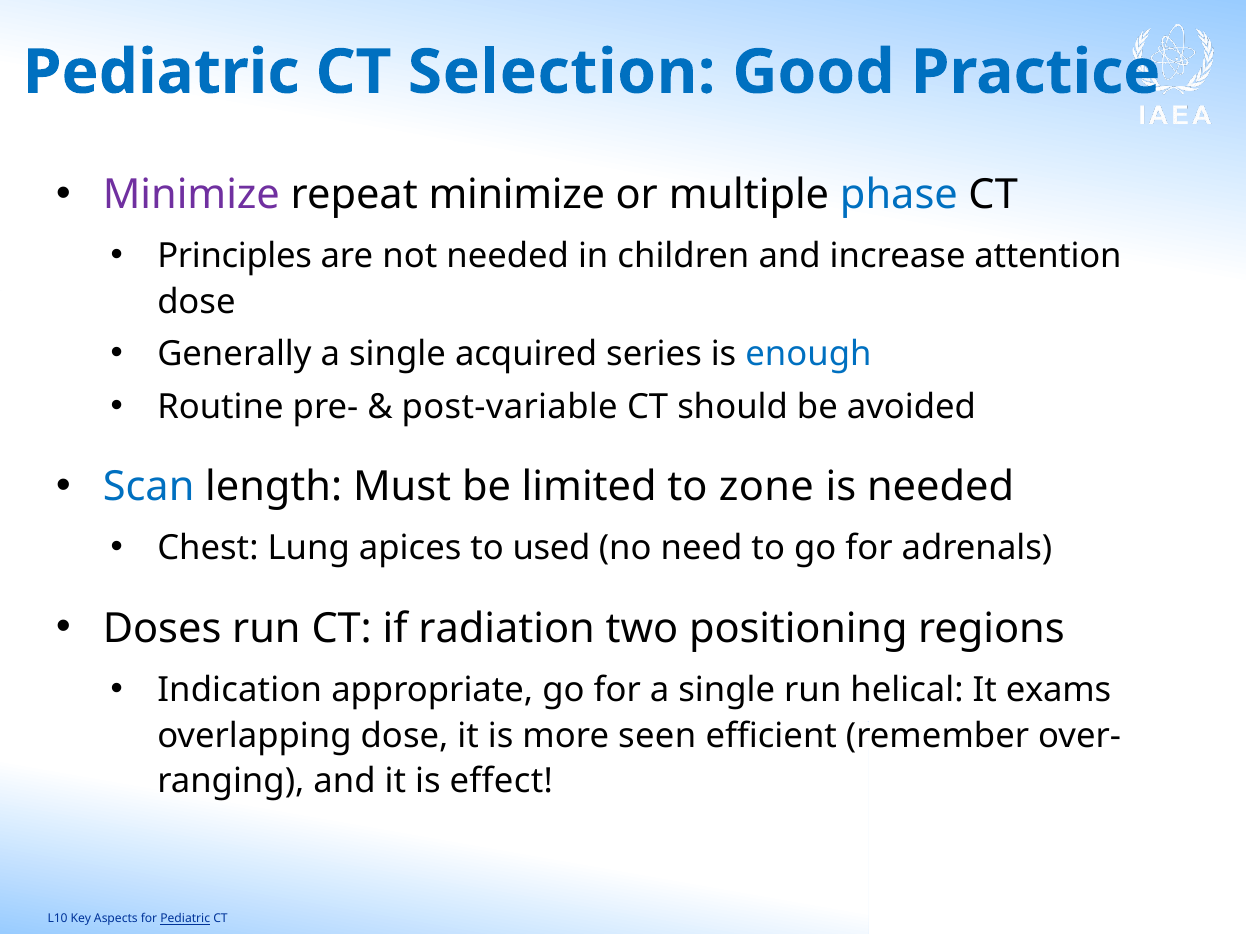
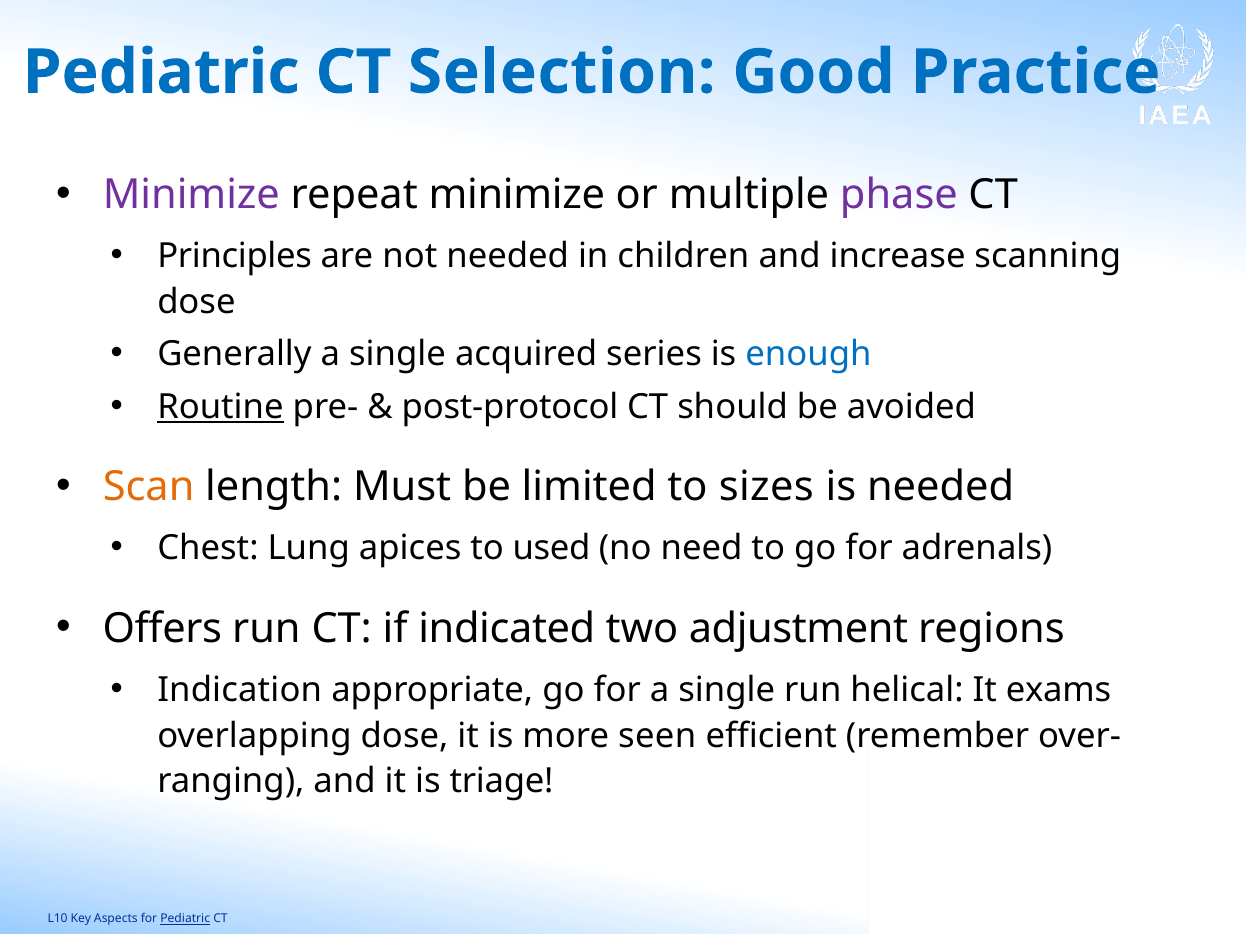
phase colour: blue -> purple
attention: attention -> scanning
Routine underline: none -> present
post-variable: post-variable -> post-protocol
Scan colour: blue -> orange
zone: zone -> sizes
Doses: Doses -> Offers
radiation: radiation -> indicated
positioning: positioning -> adjustment
effect: effect -> triage
